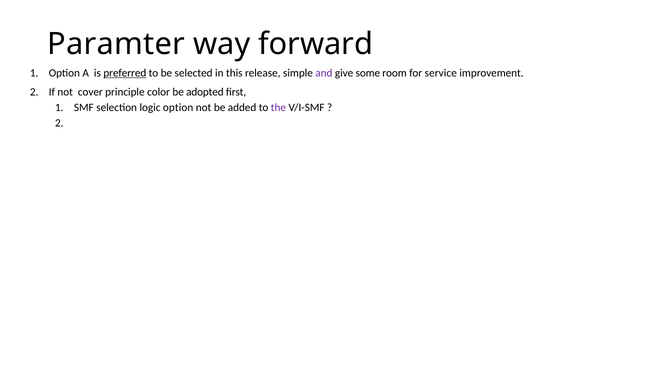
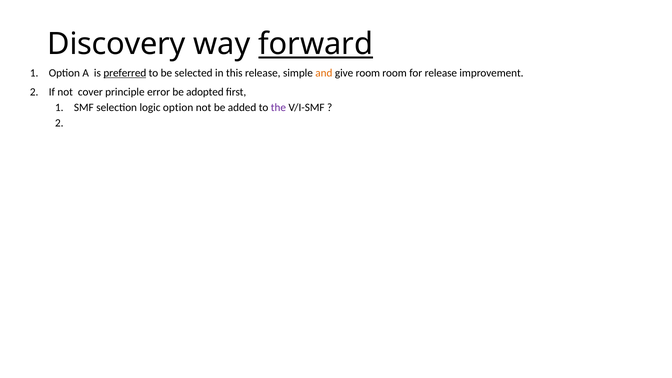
Paramter: Paramter -> Discovery
forward underline: none -> present
and colour: purple -> orange
give some: some -> room
for service: service -> release
color: color -> error
